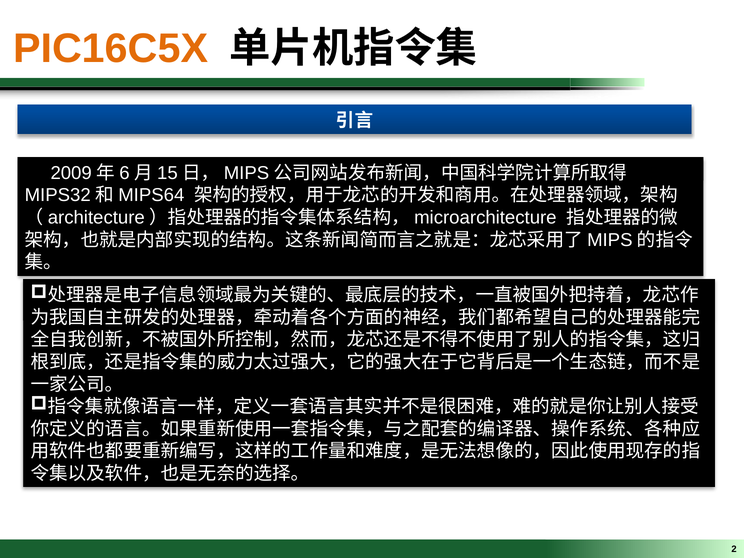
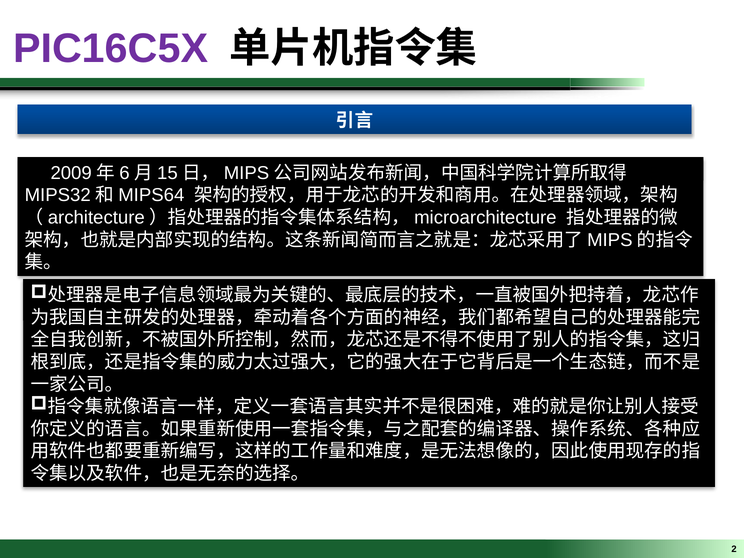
PIC16C5X colour: orange -> purple
